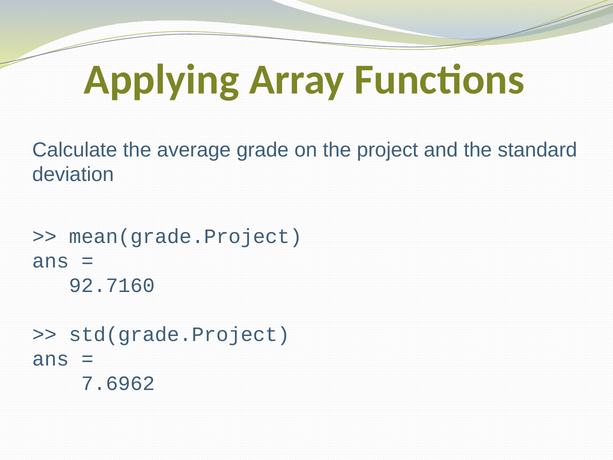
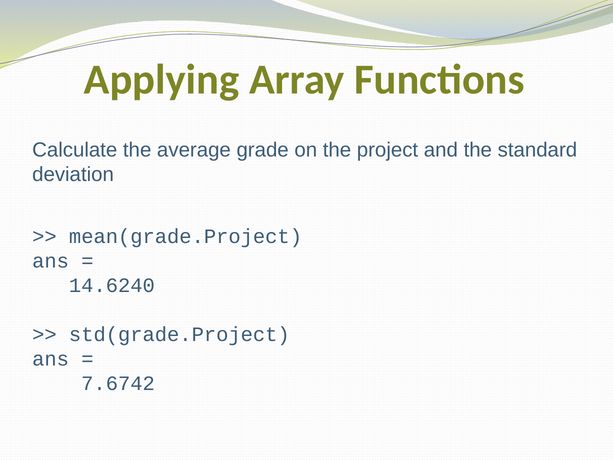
92.7160: 92.7160 -> 14.6240
7.6962: 7.6962 -> 7.6742
